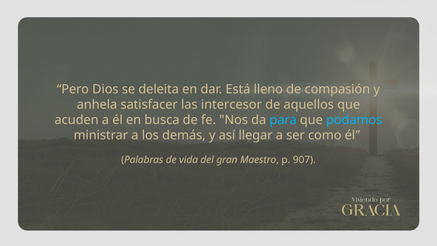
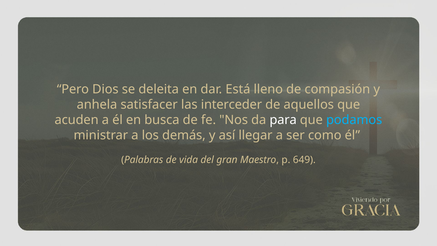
intercesor: intercesor -> interceder
para colour: light blue -> white
907: 907 -> 649
